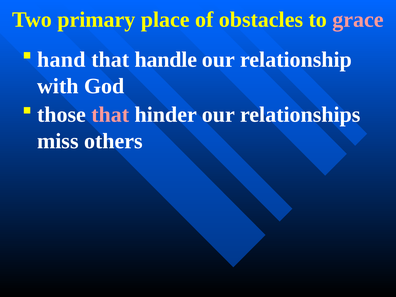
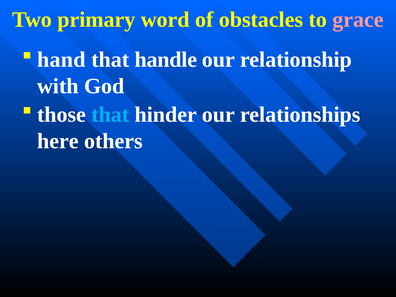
place: place -> word
that at (110, 115) colour: pink -> light blue
miss: miss -> here
